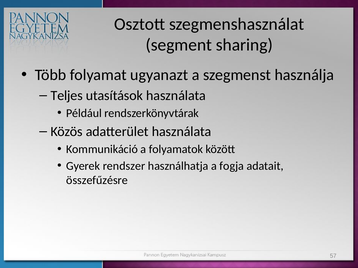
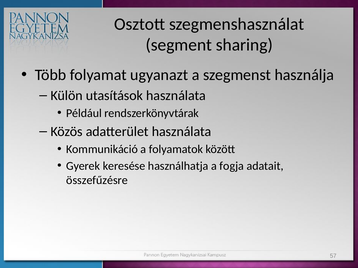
Teljes: Teljes -> Külön
rendszer: rendszer -> keresése
